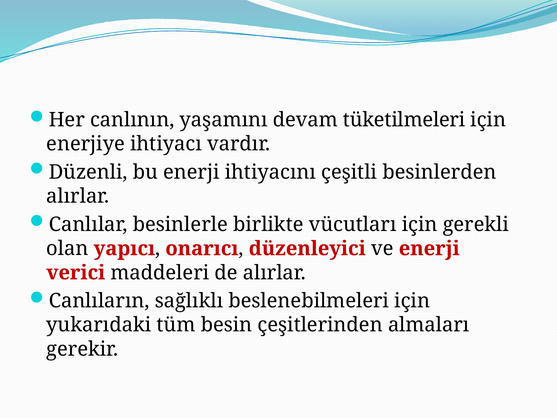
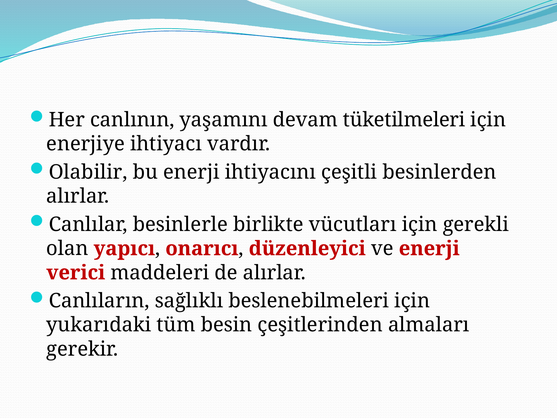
Düzenli: Düzenli -> Olabilir
